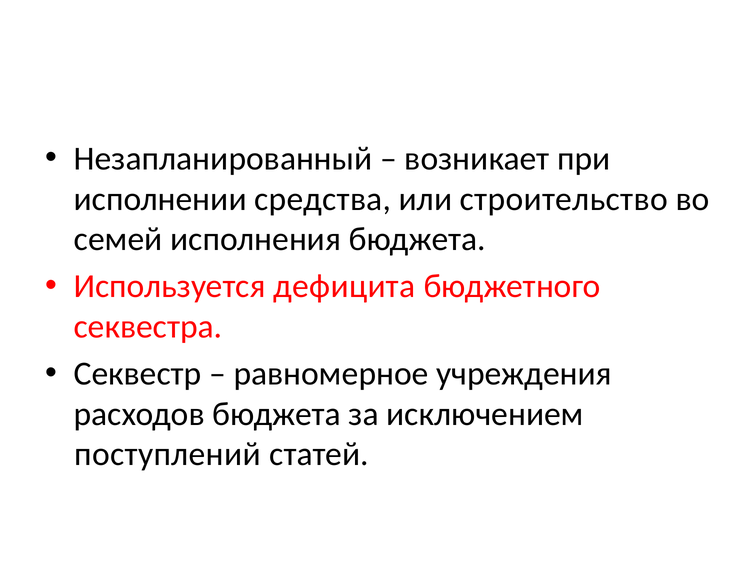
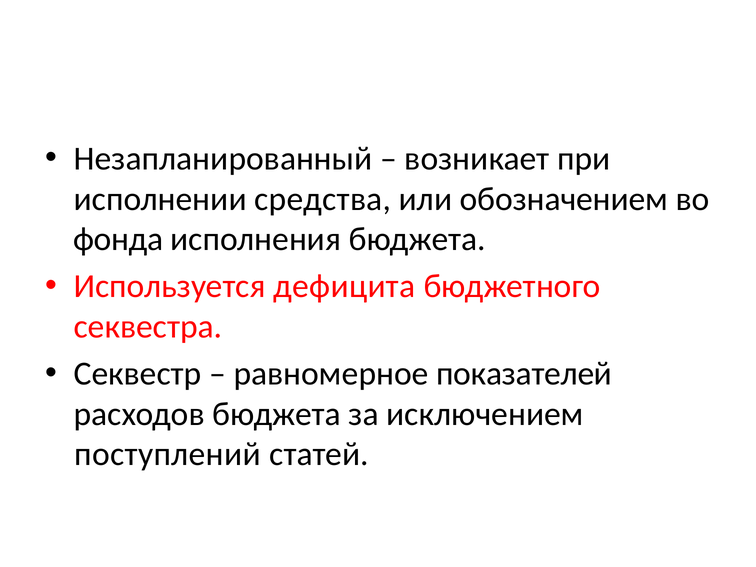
строительство: строительство -> обозначением
семей: семей -> фонда
учреждения: учреждения -> показателей
